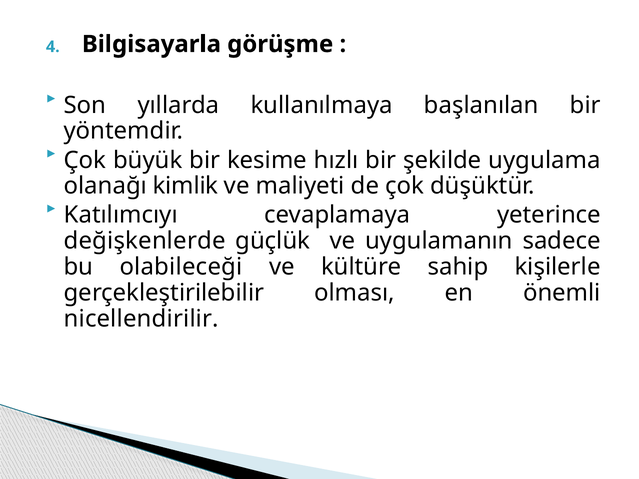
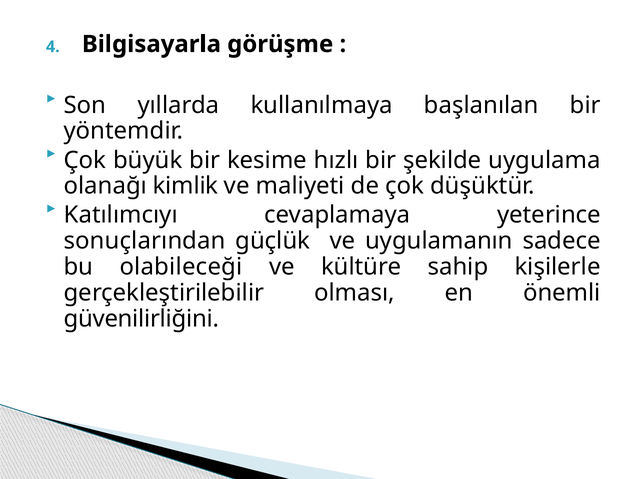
değişkenlerde: değişkenlerde -> sonuçlarından
nicellendirilir: nicellendirilir -> güvenilirliğini
